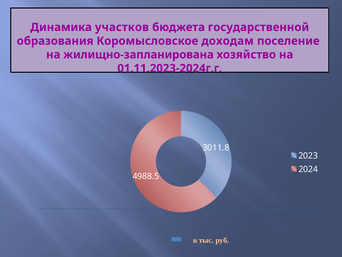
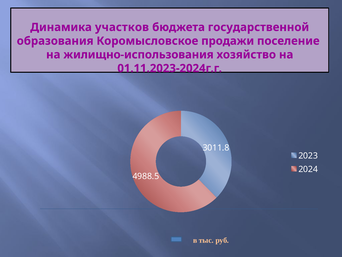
доходам: доходам -> продажи
жилищно-запланирована: жилищно-запланирована -> жилищно-использования
